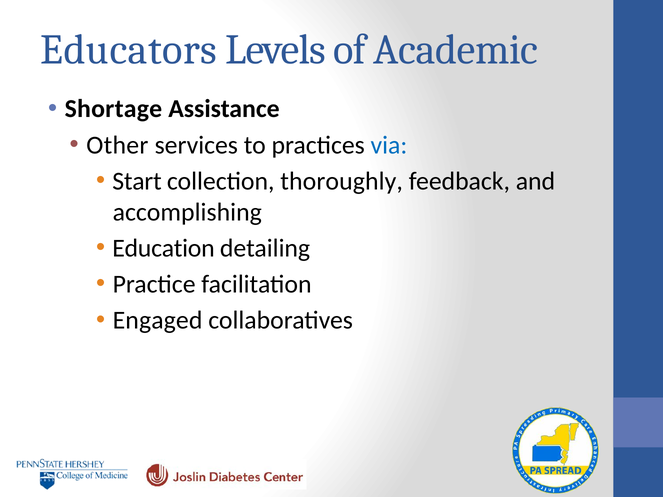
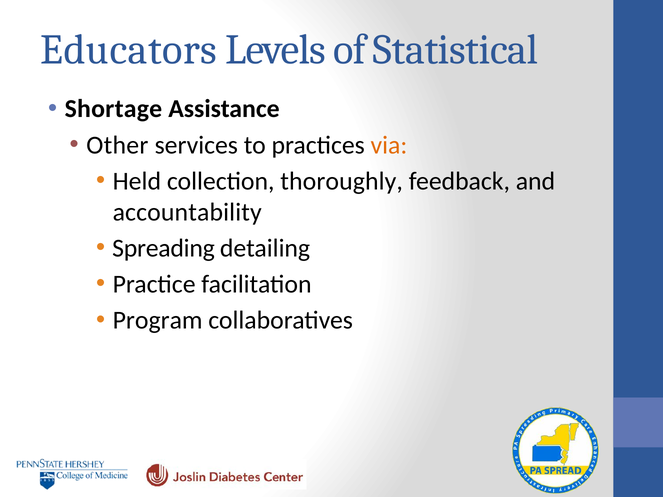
Academic: Academic -> Statistical
via colour: blue -> orange
Start: Start -> Held
accomplishing: accomplishing -> accountability
Education: Education -> Spreading
Engaged: Engaged -> Program
